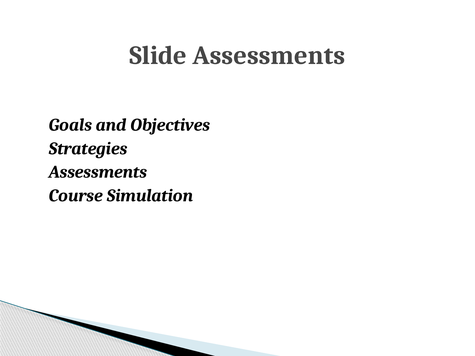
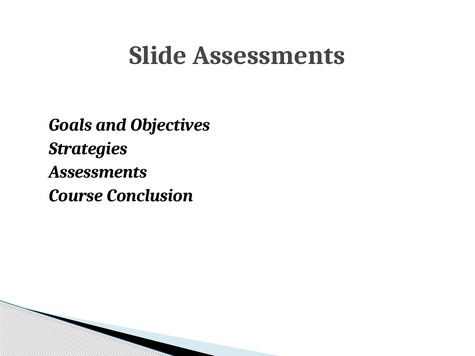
Simulation: Simulation -> Conclusion
